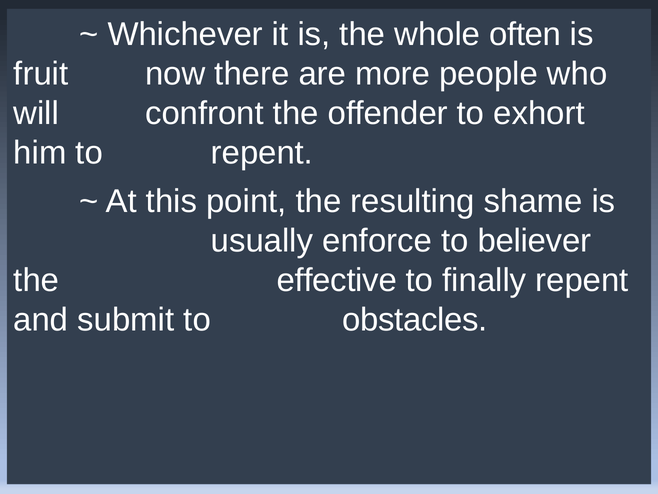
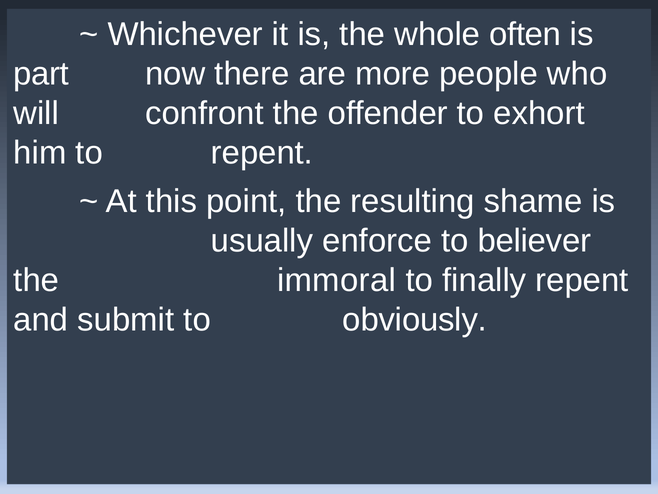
fruit: fruit -> part
effective: effective -> immoral
obstacles: obstacles -> obviously
